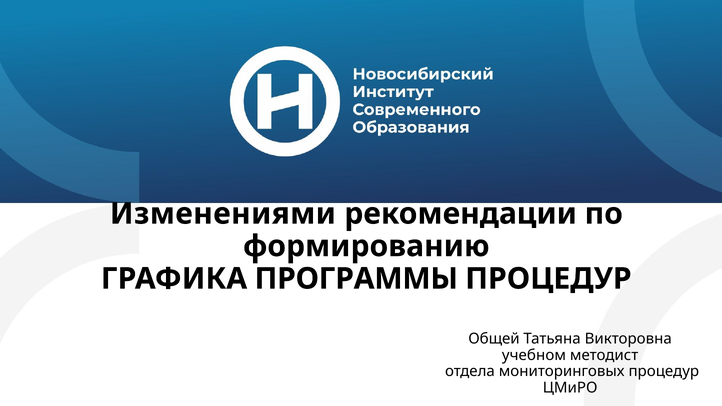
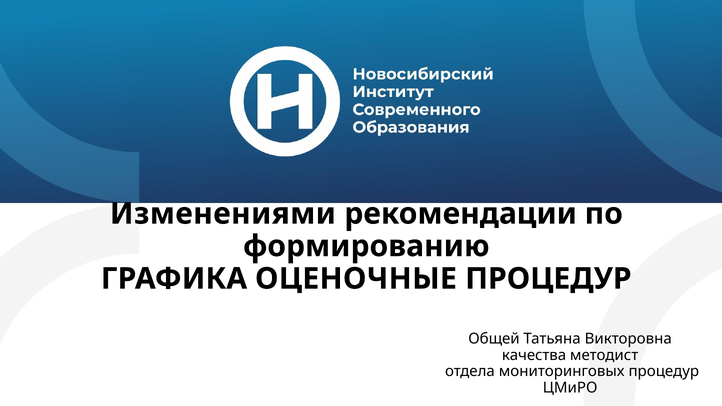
ПРОГРАММЫ: ПРОГРАММЫ -> ОЦЕНОЧНЫЕ
учебном: учебном -> качества
